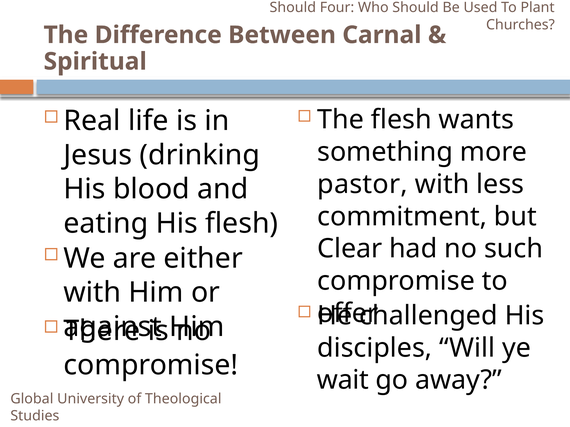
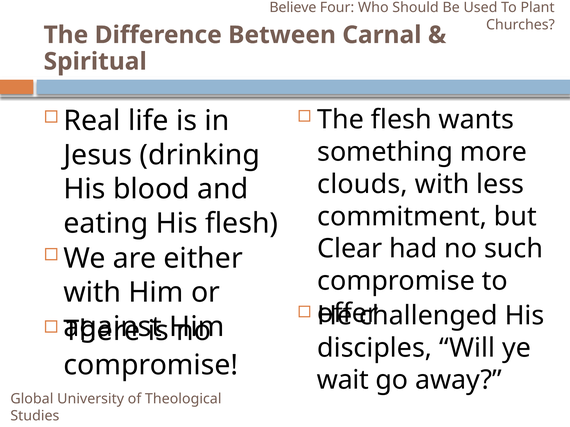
Should at (293, 8): Should -> Believe
pastor: pastor -> clouds
